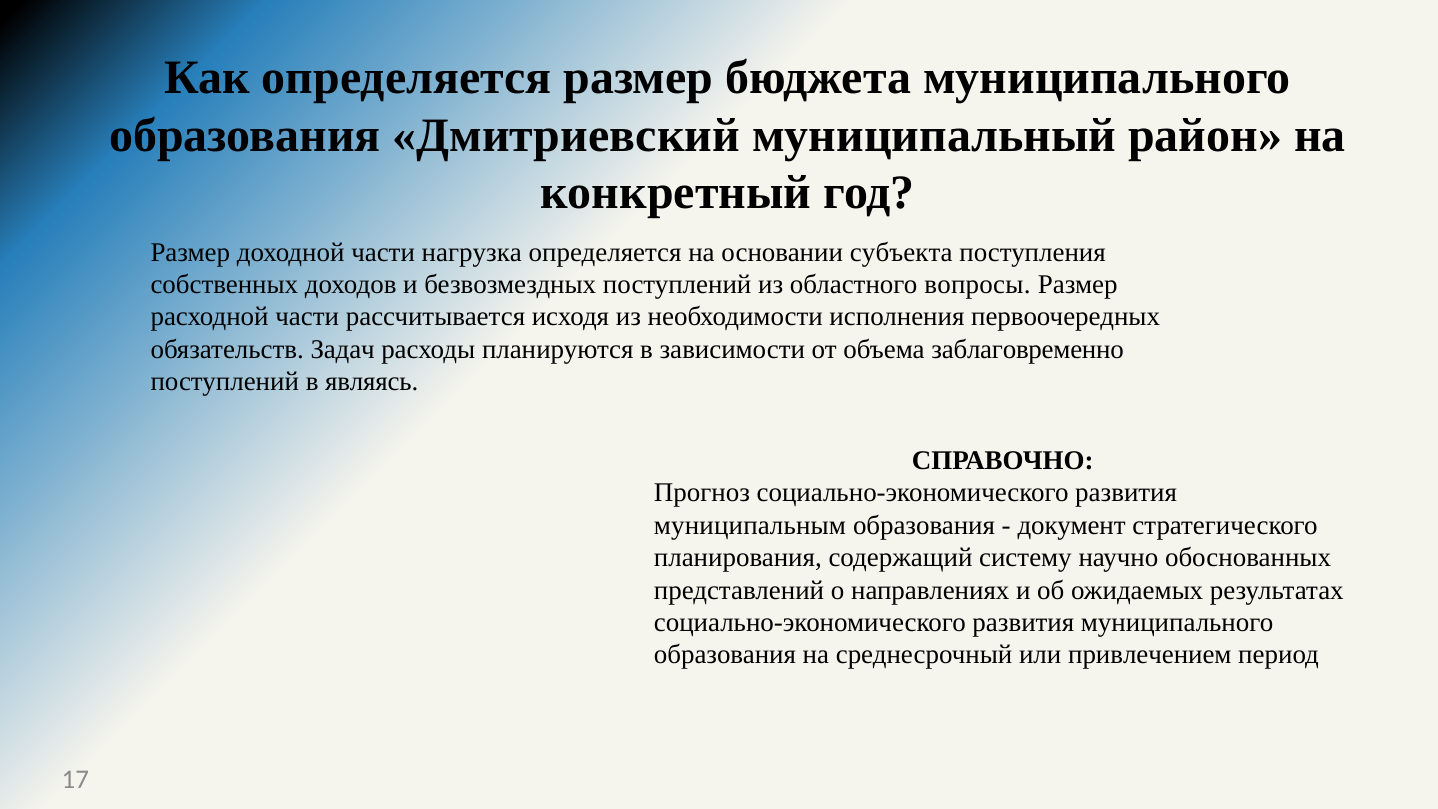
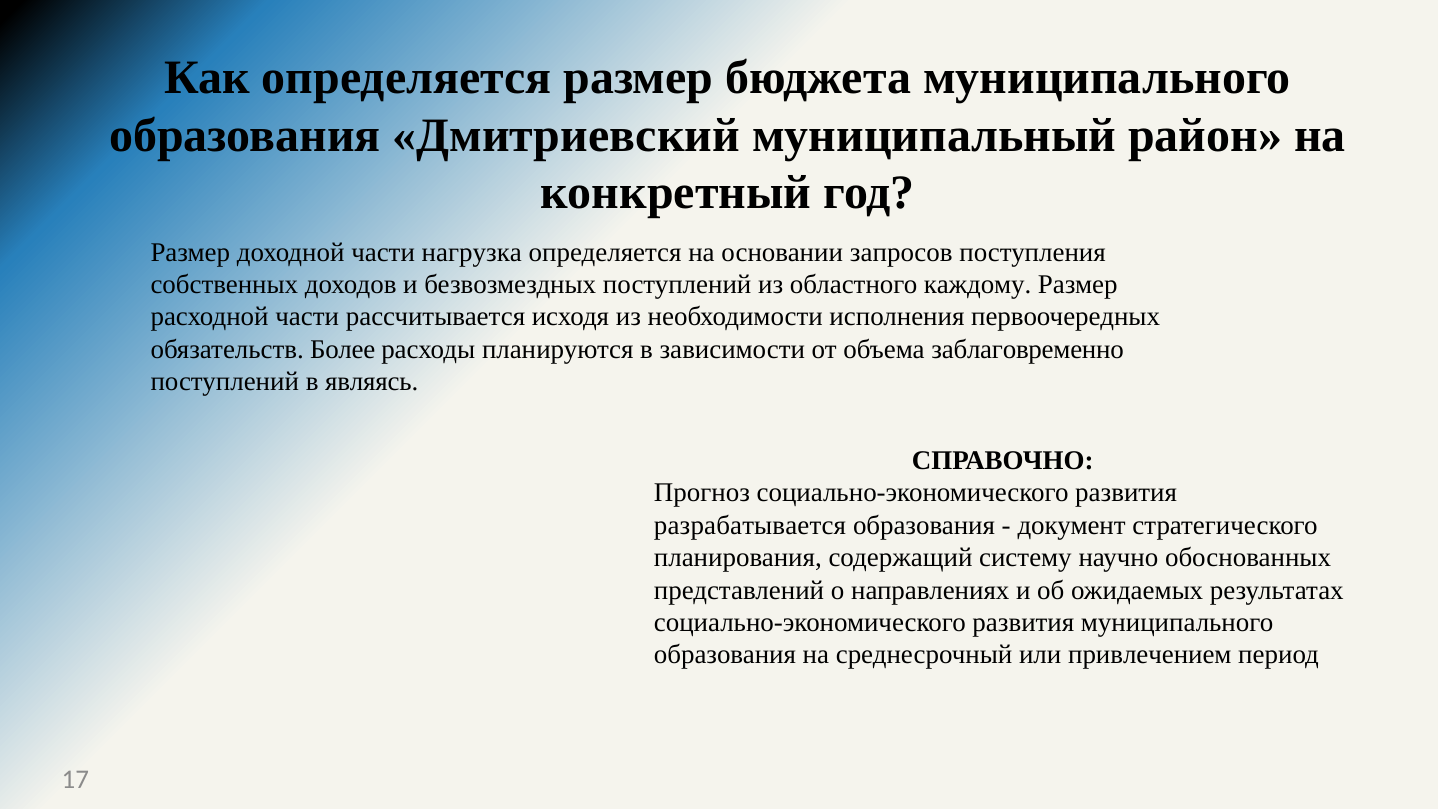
субъекта: субъекта -> запросов
вопросы: вопросы -> каждому
Задач: Задач -> Более
муниципальным: муниципальным -> разрабатывается
